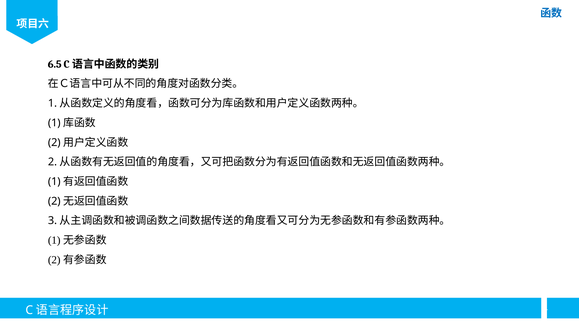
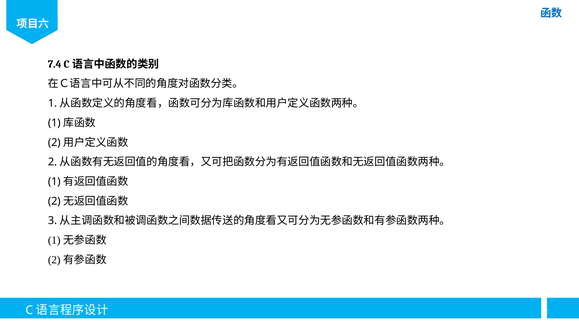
6.5: 6.5 -> 7.4
